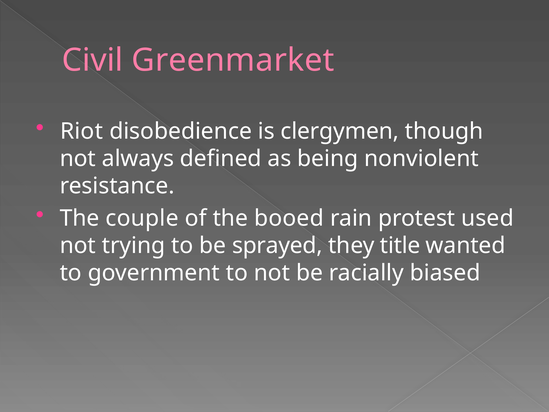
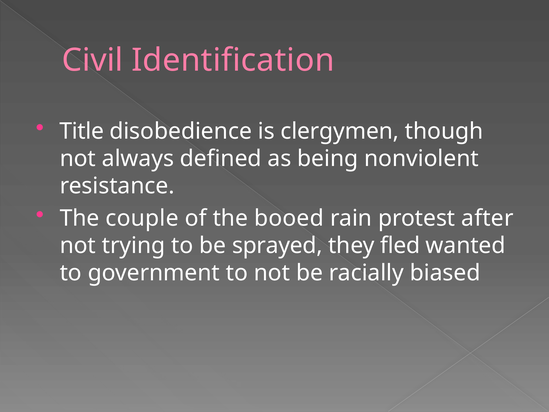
Greenmarket: Greenmarket -> Identification
Riot: Riot -> Title
used: used -> after
title: title -> fled
